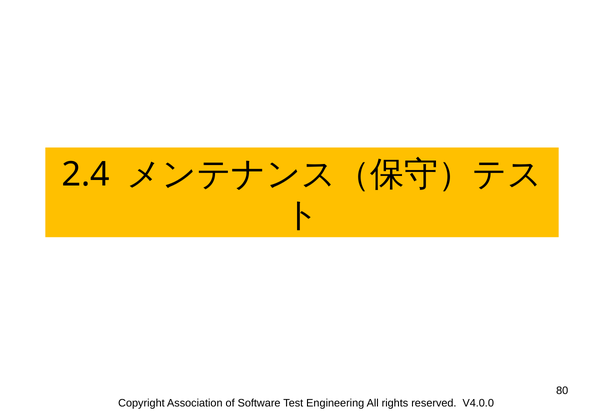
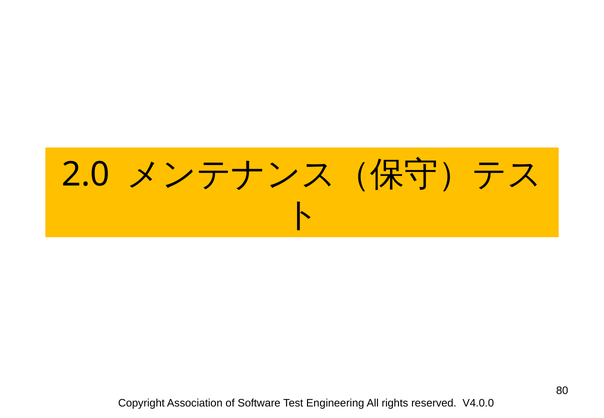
2.4: 2.4 -> 2.0
